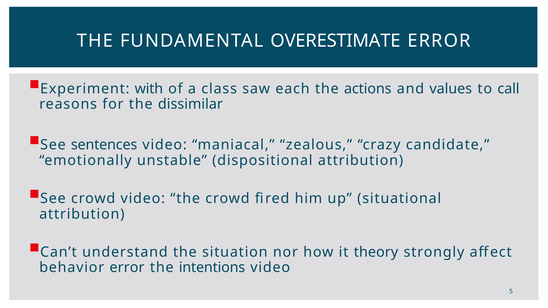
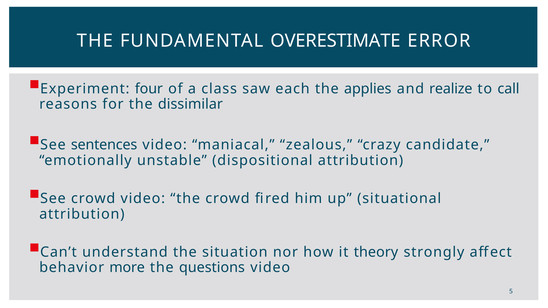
with: with -> four
actions: actions -> applies
values: values -> realize
behavior error: error -> more
intentions: intentions -> questions
